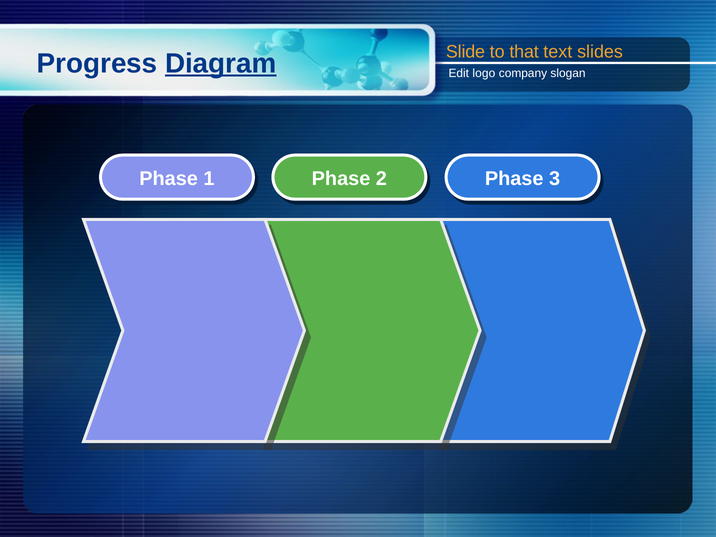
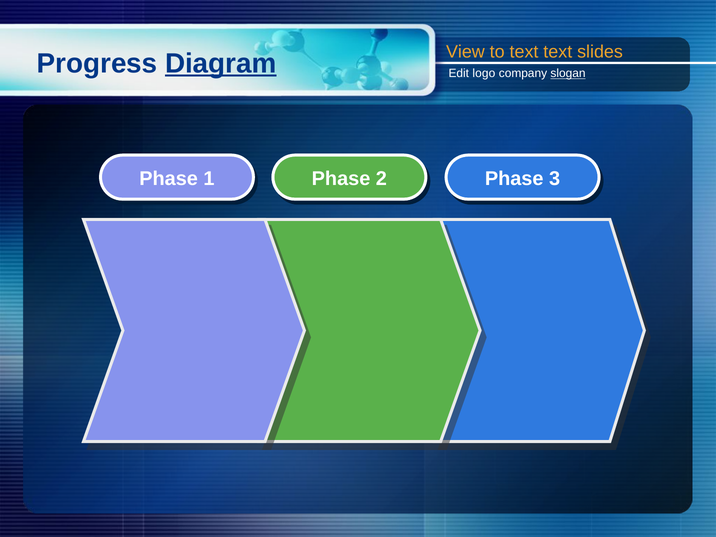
Slide: Slide -> View
to that: that -> text
slogan underline: none -> present
